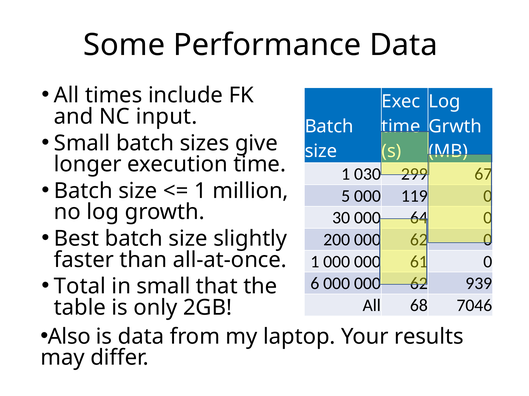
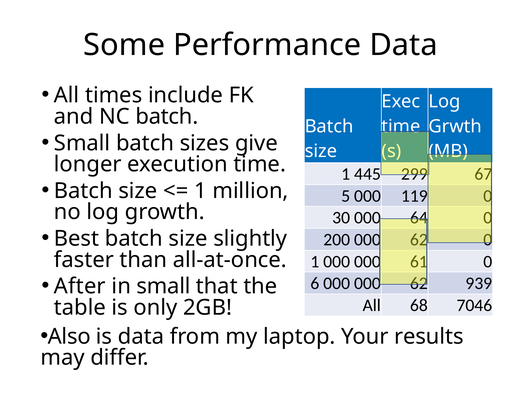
NC input: input -> batch
030: 030 -> 445
Total: Total -> After
